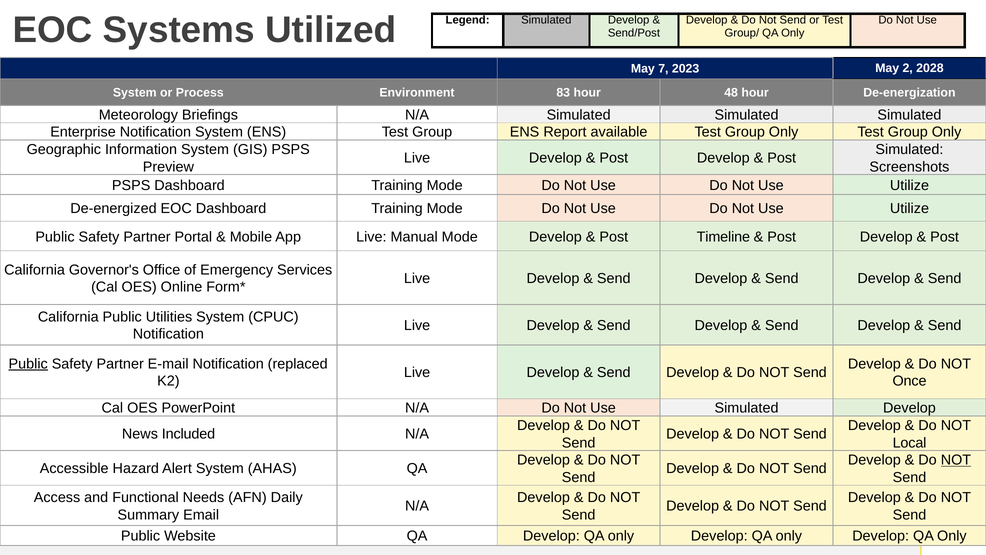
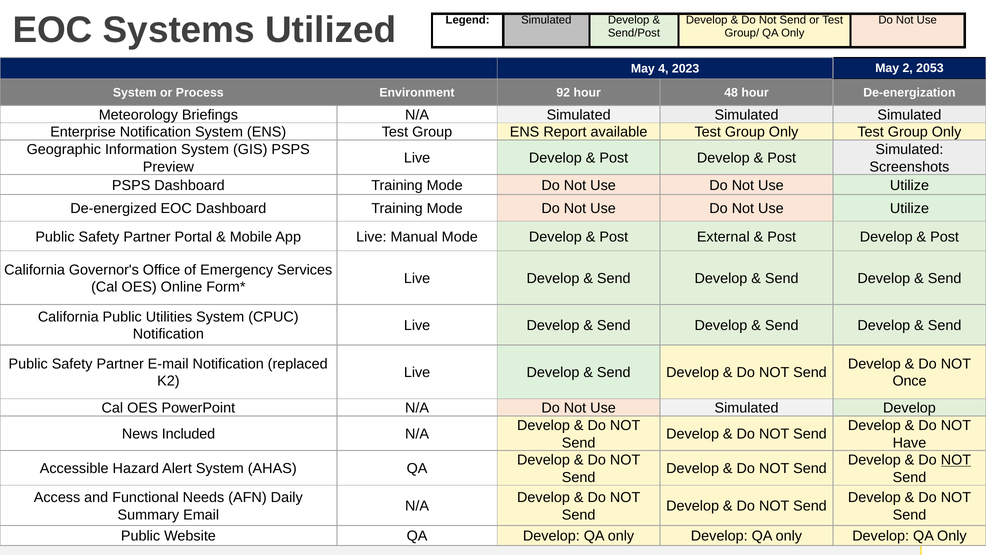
7: 7 -> 4
2028: 2028 -> 2053
83: 83 -> 92
Timeline: Timeline -> External
Public at (28, 364) underline: present -> none
Local: Local -> Have
